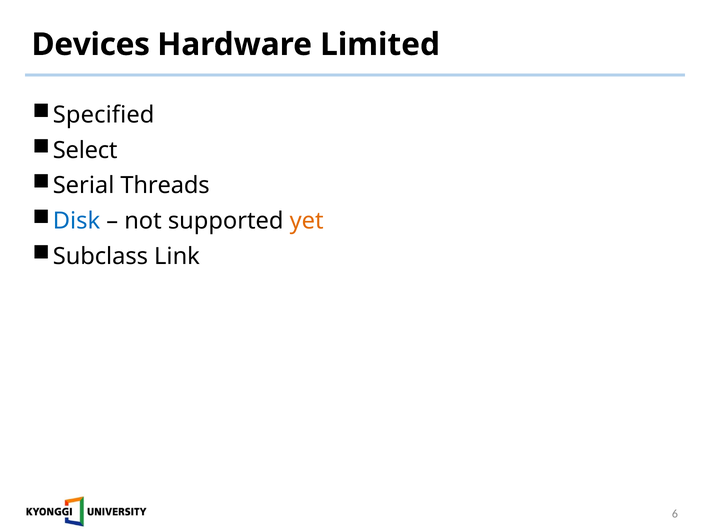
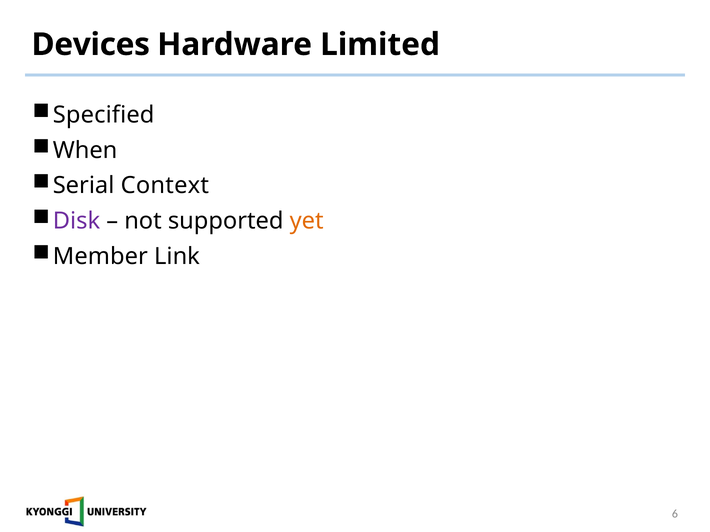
Select: Select -> When
Threads: Threads -> Context
Disk colour: blue -> purple
Subclass: Subclass -> Member
